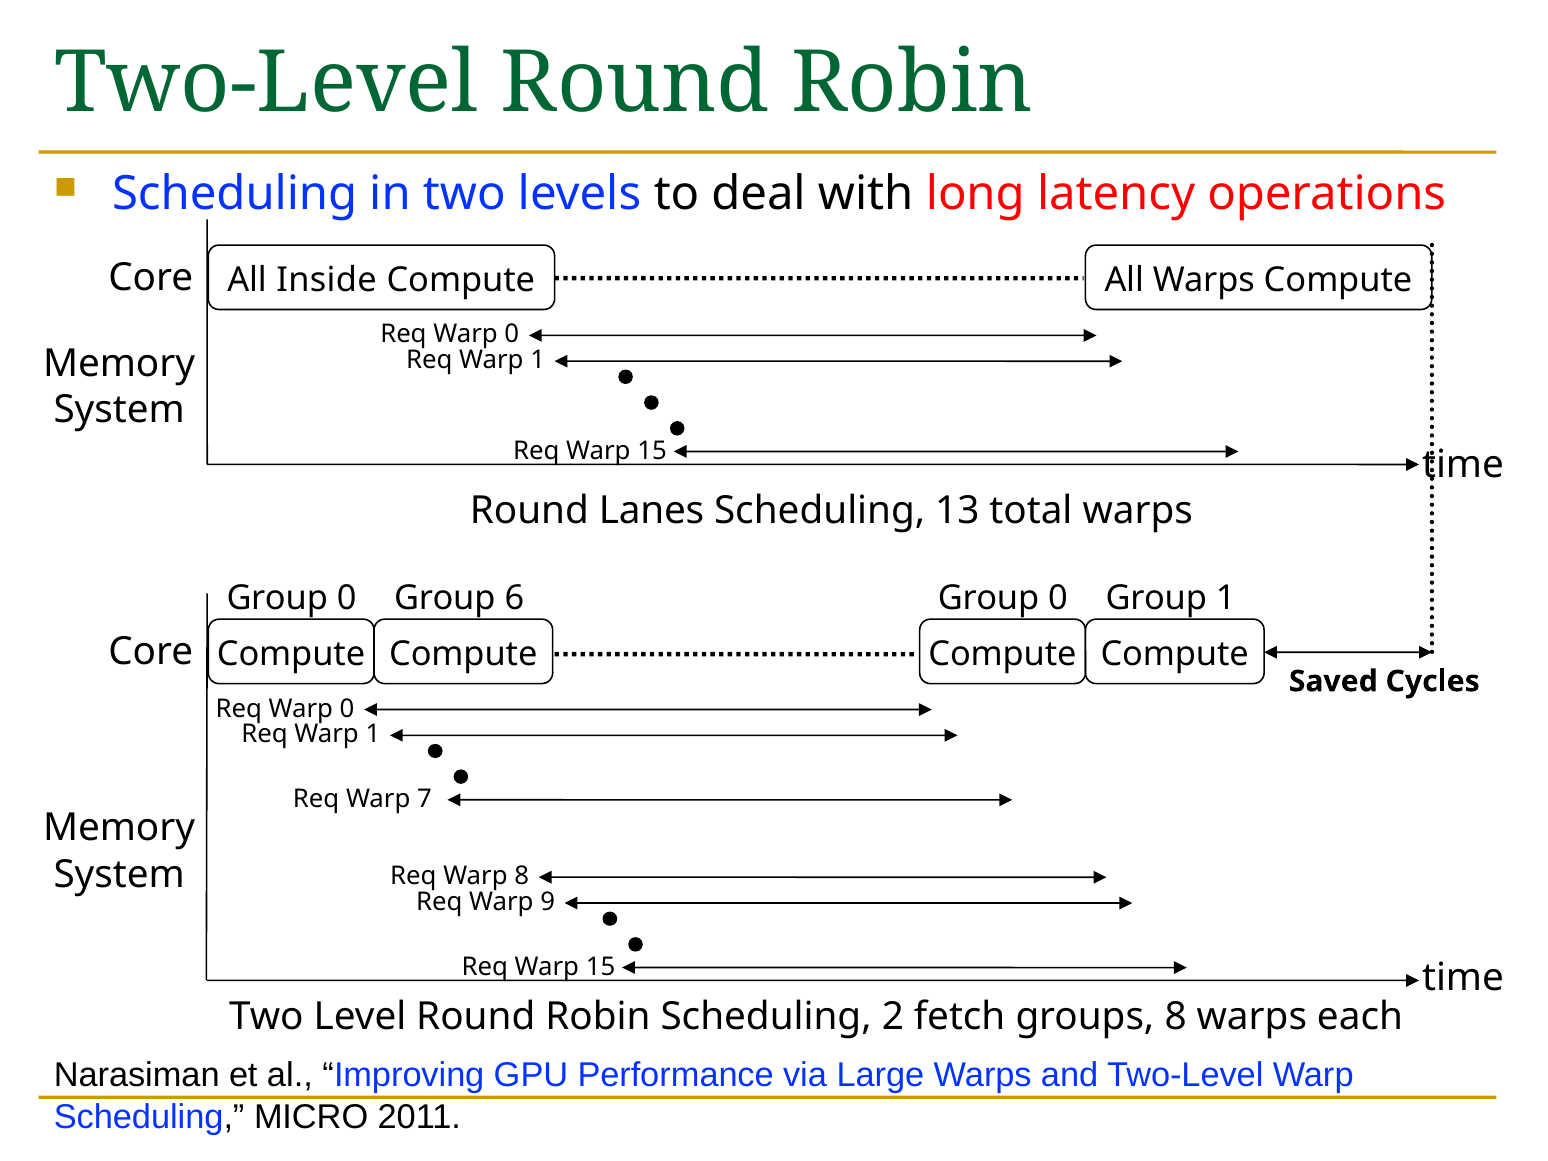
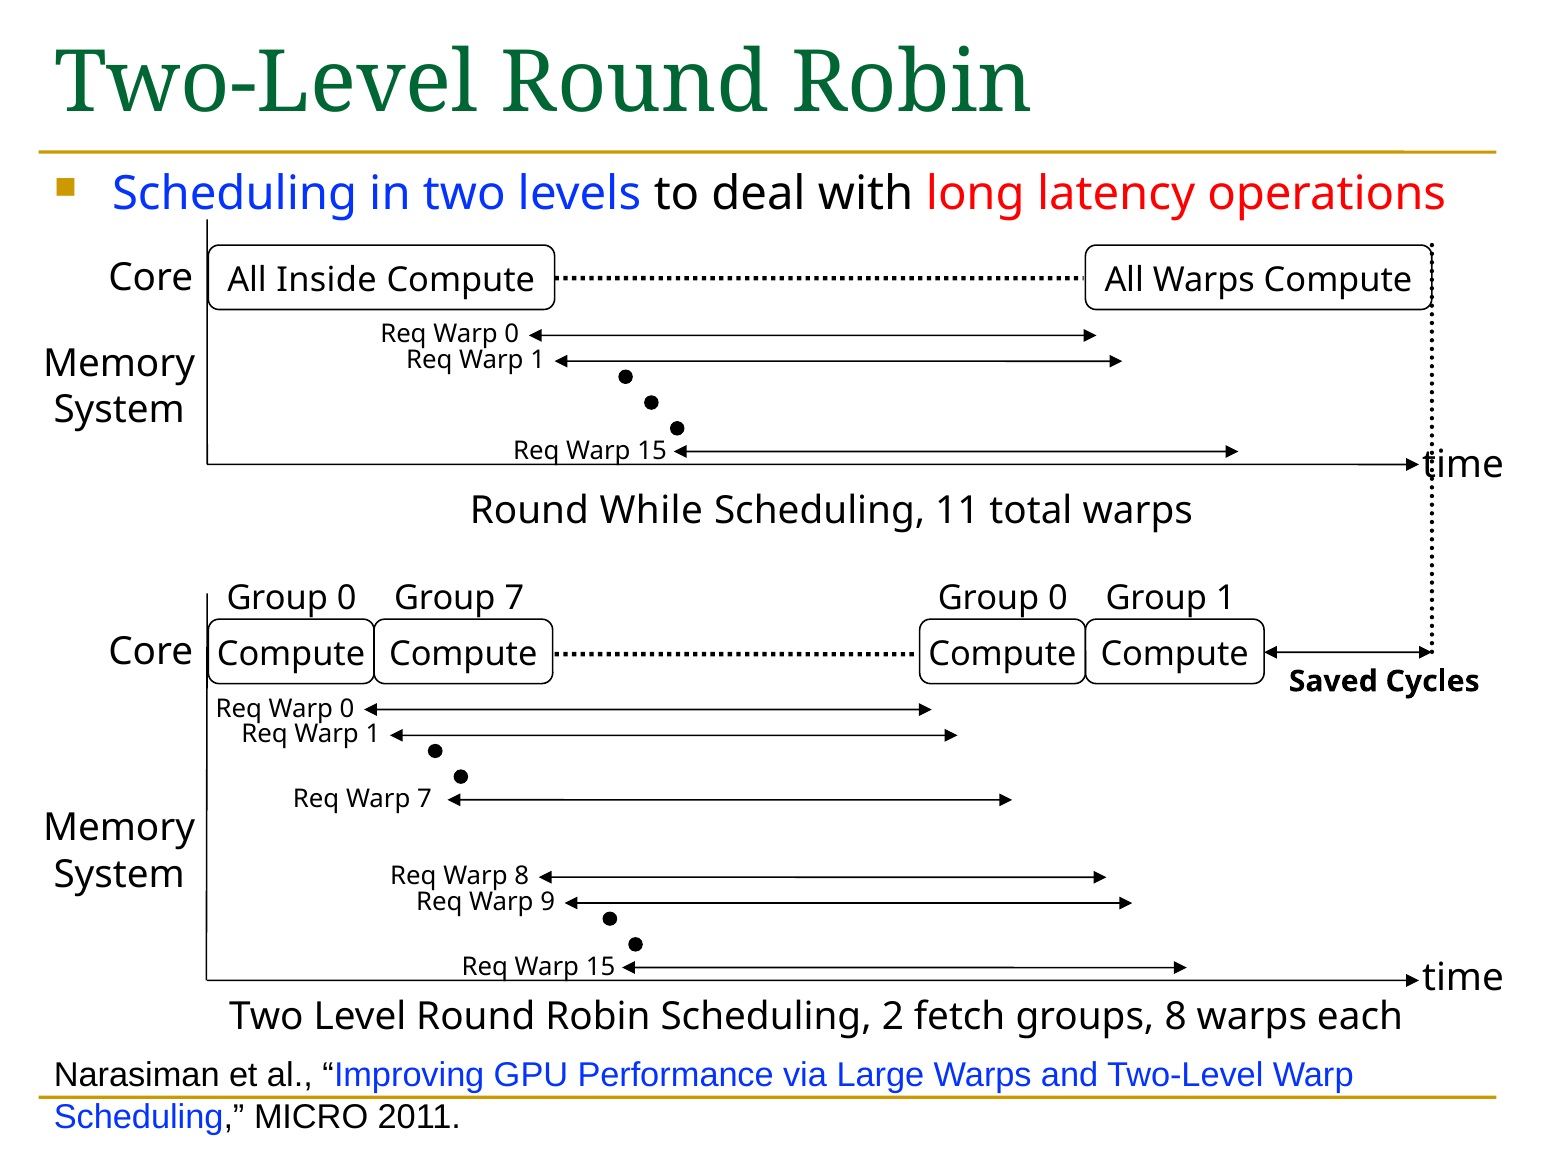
Lanes: Lanes -> While
13: 13 -> 11
Group 6: 6 -> 7
